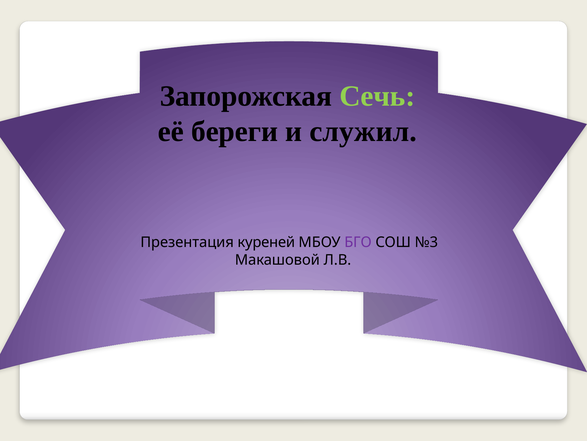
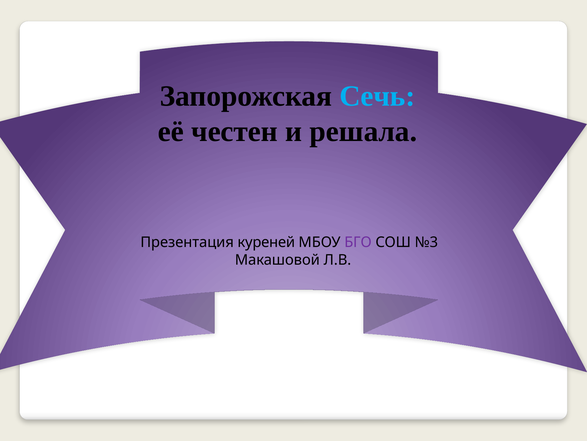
Сечь colour: light green -> light blue
береги: береги -> честен
служил: служил -> решала
